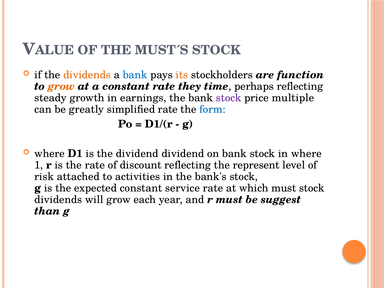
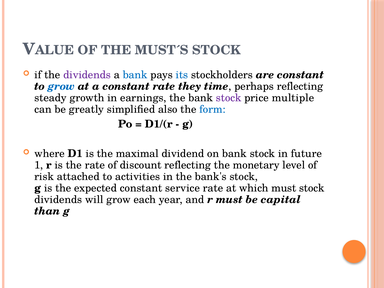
dividends at (87, 75) colour: orange -> purple
its colour: orange -> blue
are function: function -> constant
grow at (61, 86) colour: orange -> blue
simplified rate: rate -> also
the dividend: dividend -> maximal
in where: where -> future
represent: represent -> monetary
suggest: suggest -> capital
